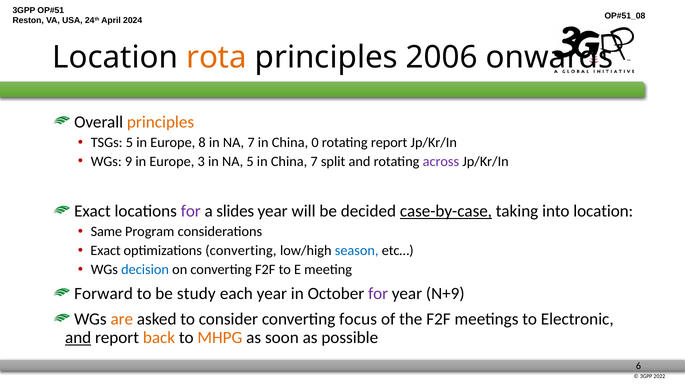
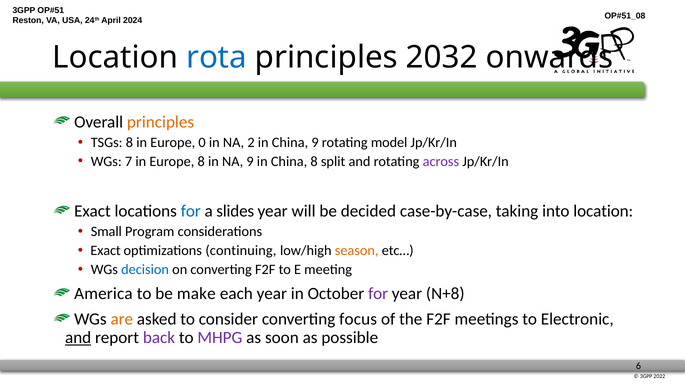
rota colour: orange -> blue
2006: 2006 -> 2032
TSGs 5: 5 -> 8
8: 8 -> 0
NA 7: 7 -> 2
China 0: 0 -> 9
rotating report: report -> model
9: 9 -> 7
Europe 3: 3 -> 8
NA 5: 5 -> 9
China 7: 7 -> 8
for at (191, 211) colour: purple -> blue
case-by-case underline: present -> none
Same: Same -> Small
optimizations converting: converting -> continuing
season colour: blue -> orange
Forward: Forward -> America
study: study -> make
N+9: N+9 -> N+8
back colour: orange -> purple
MHPG colour: orange -> purple
